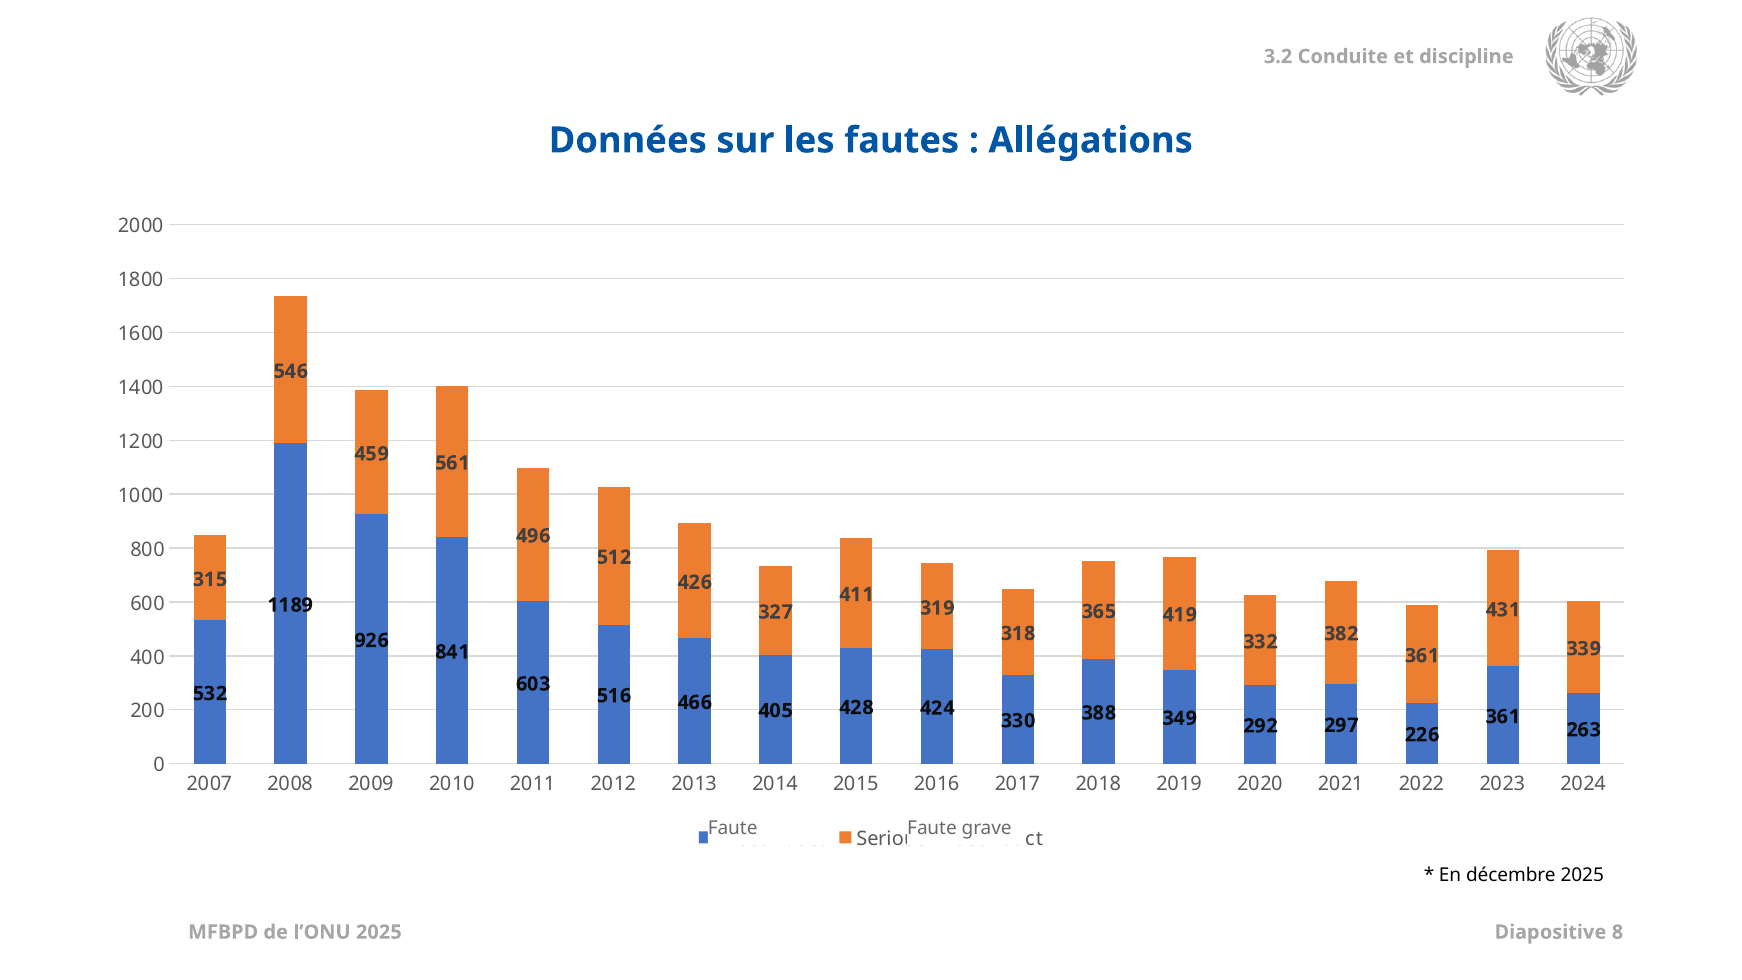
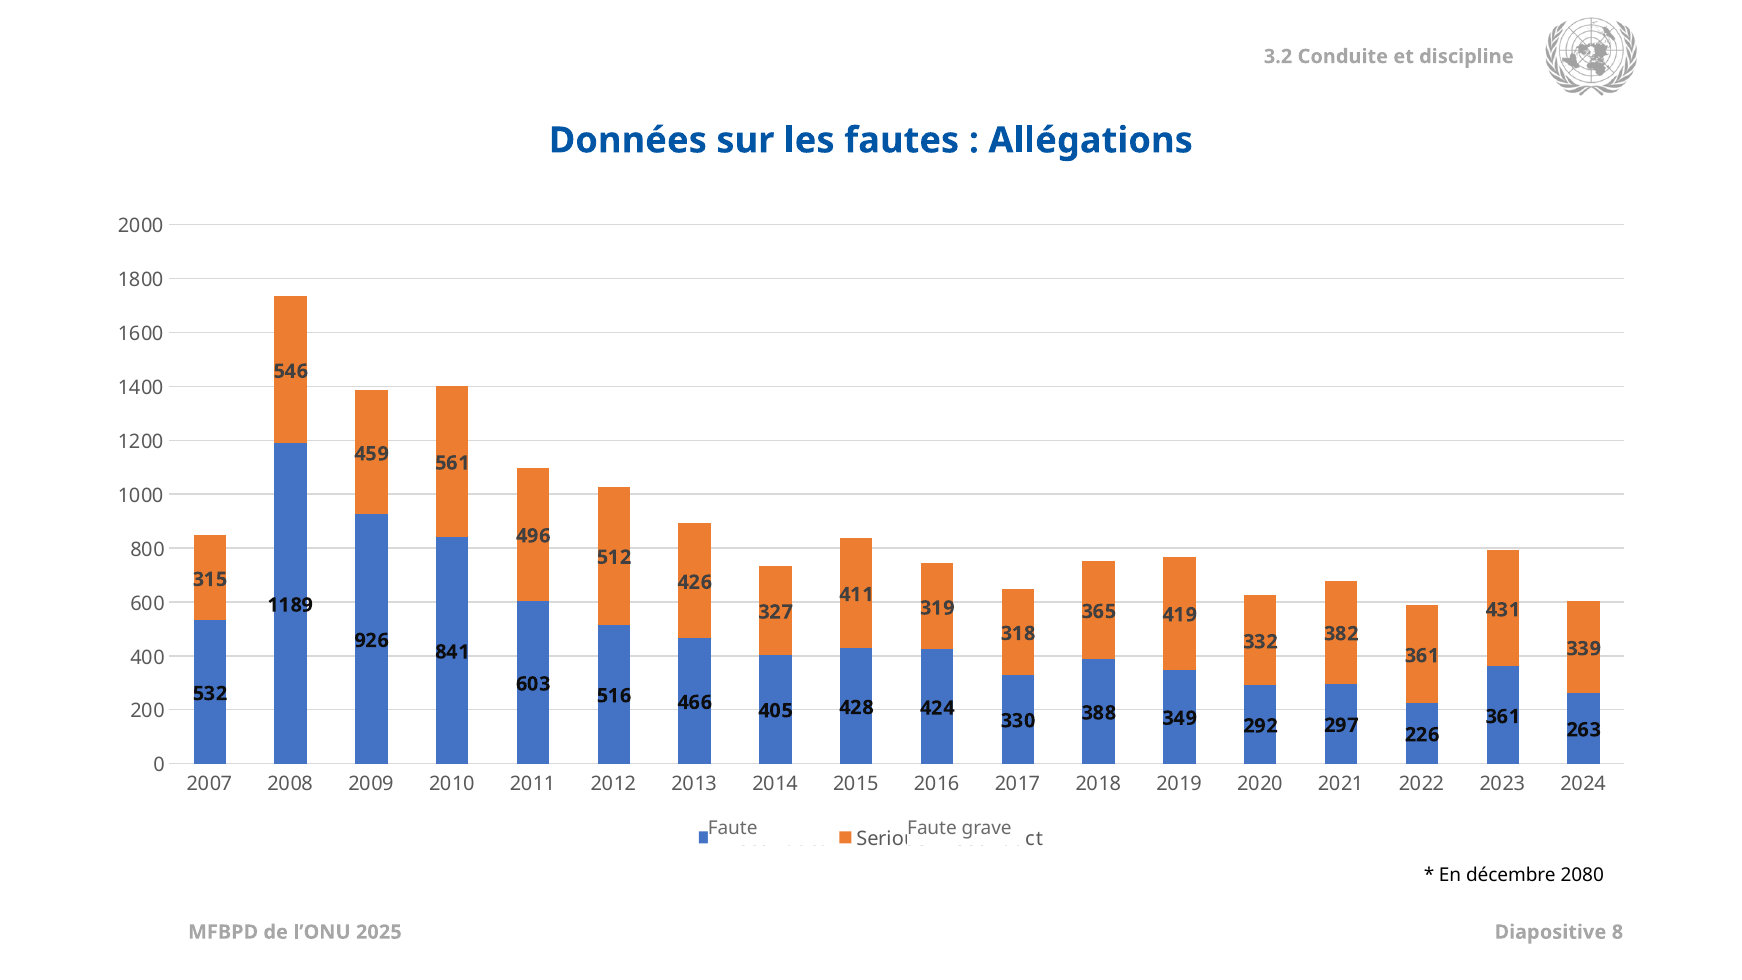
décembre 2025: 2025 -> 2080
